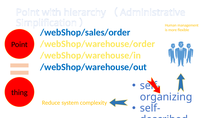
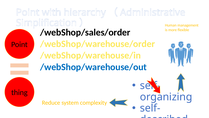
/webShop/sales/order colour: blue -> black
